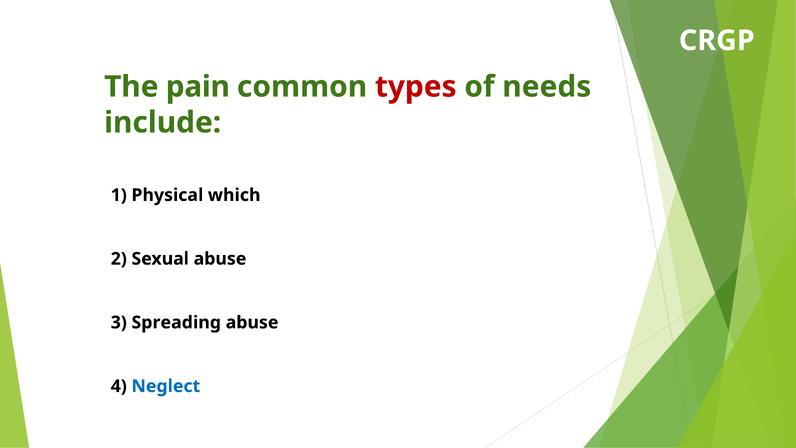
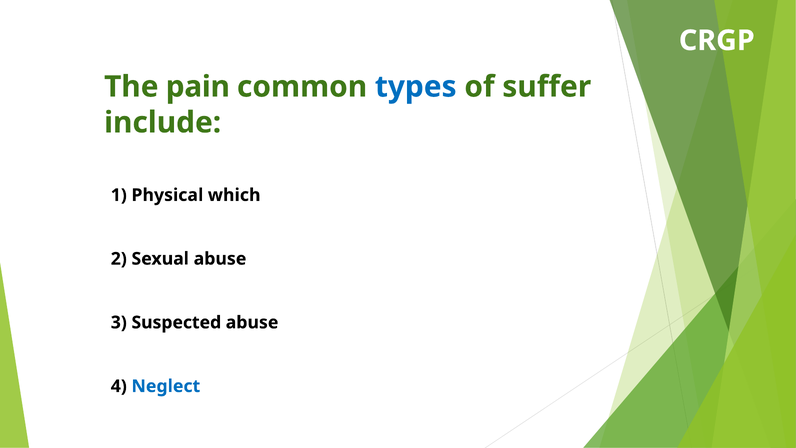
types colour: red -> blue
needs: needs -> suffer
Spreading: Spreading -> Suspected
